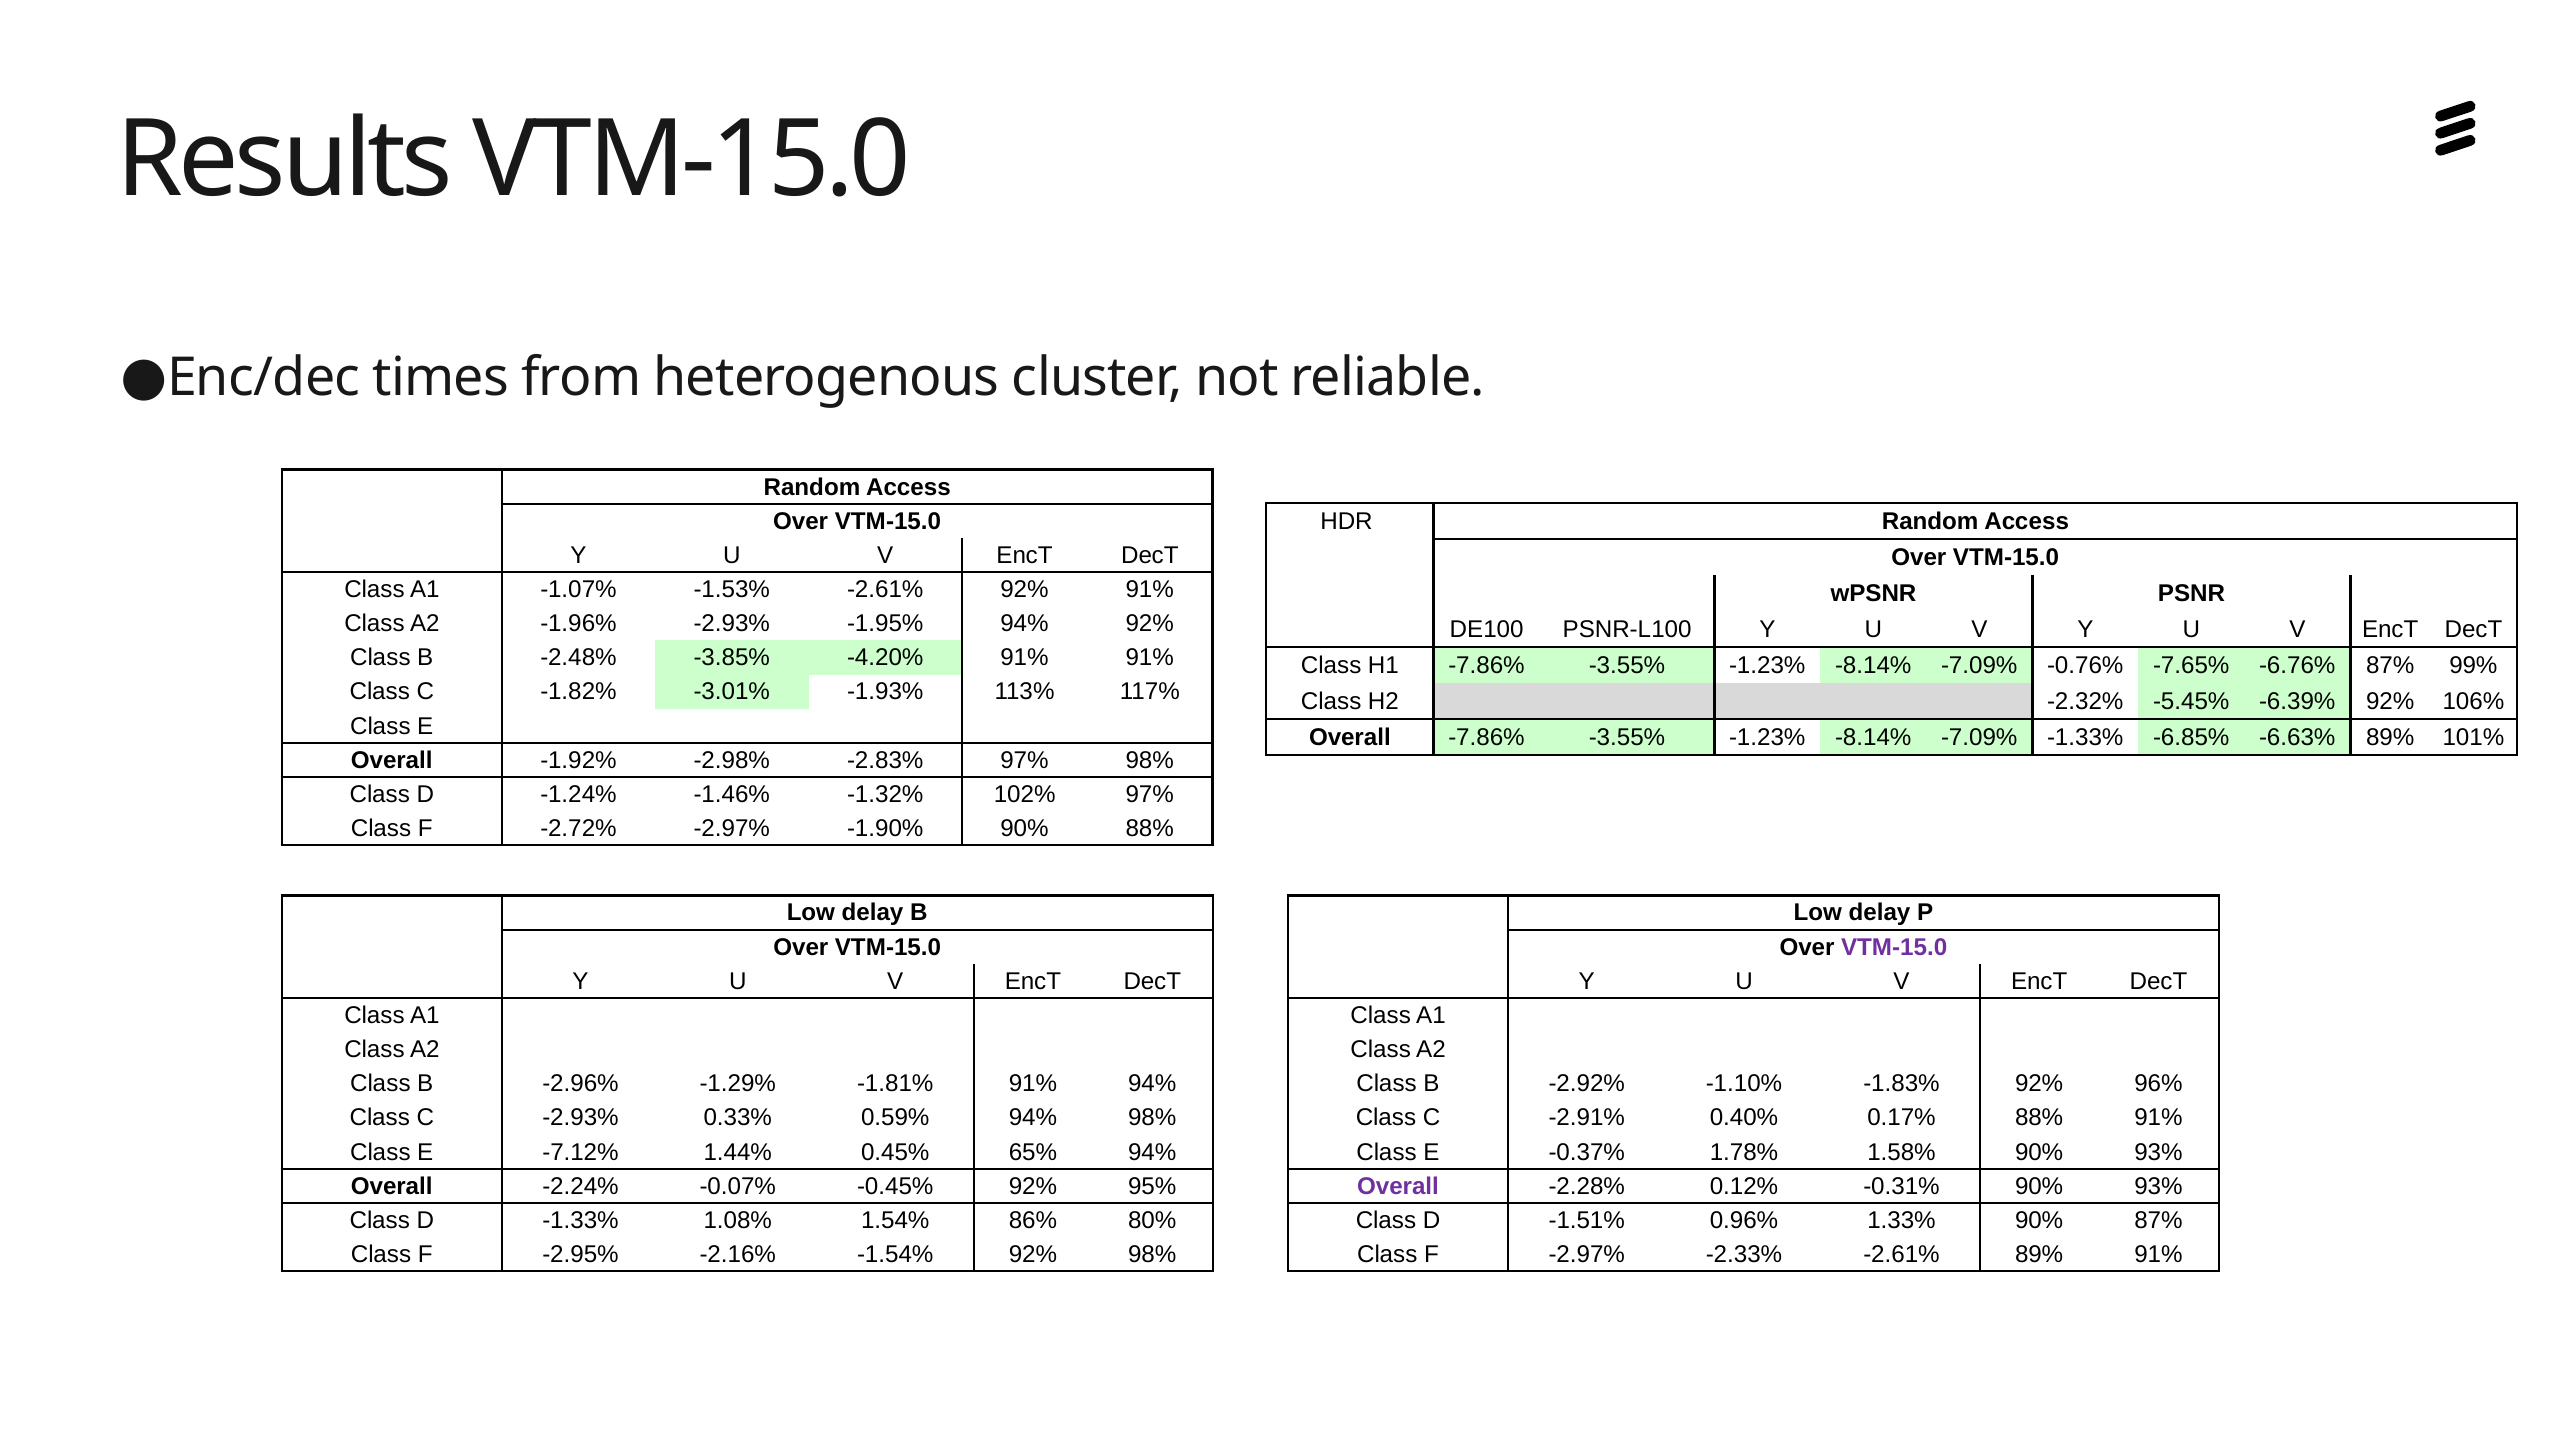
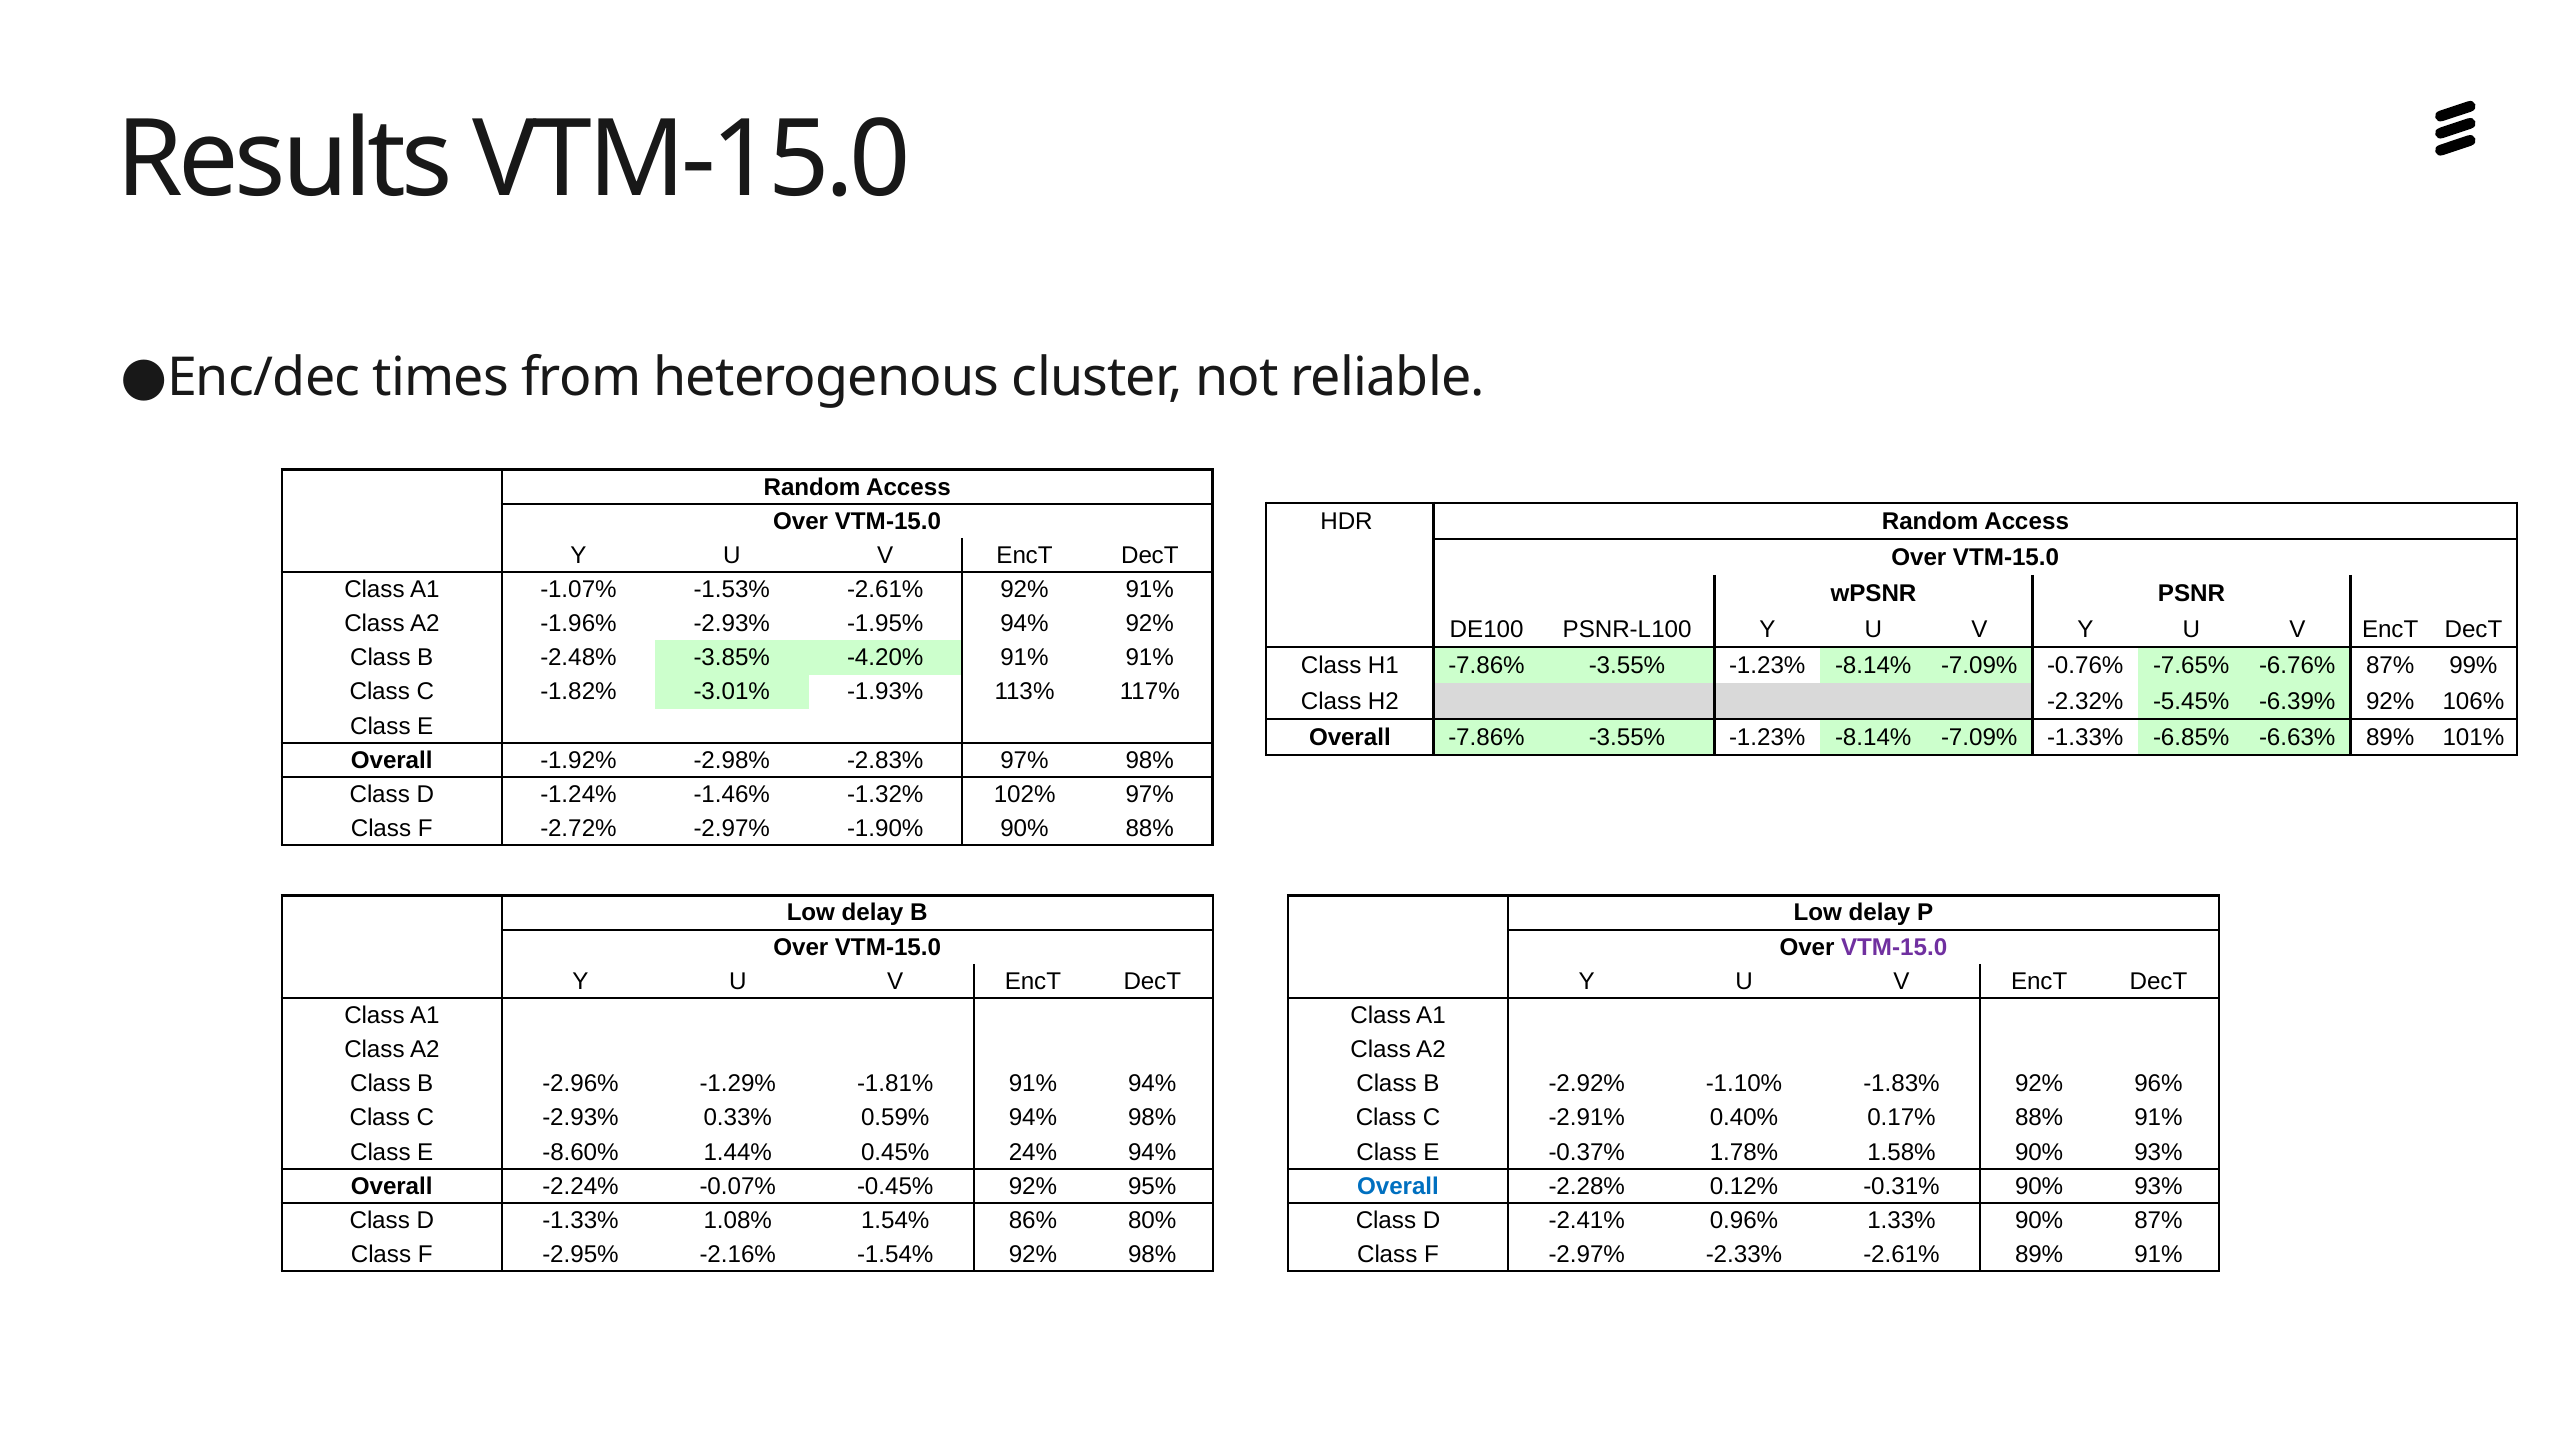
-7.12%: -7.12% -> -8.60%
65%: 65% -> 24%
Overall at (1398, 1186) colour: purple -> blue
-1.51%: -1.51% -> -2.41%
